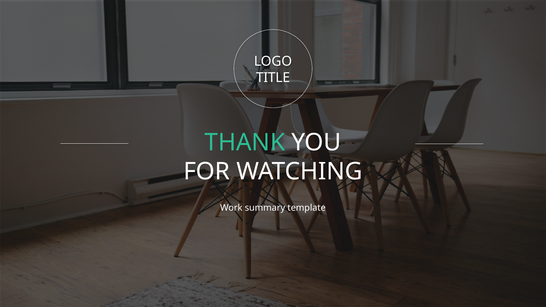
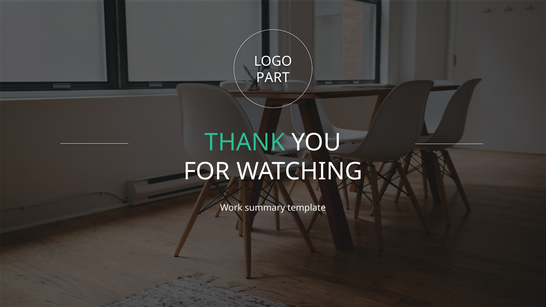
TITLE: TITLE -> PART
